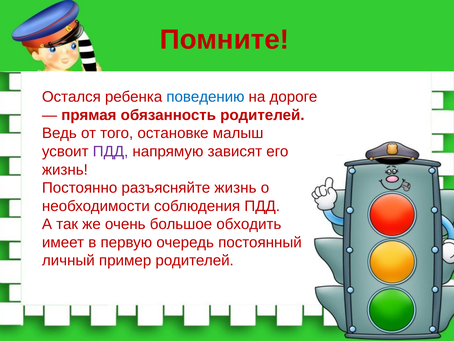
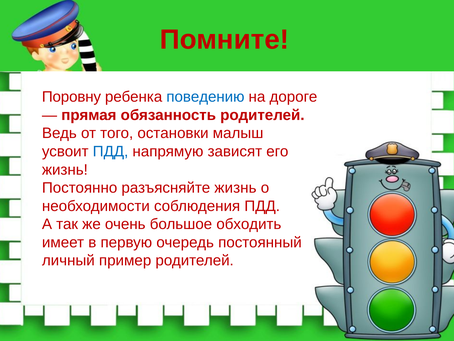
Остался: Остался -> Поровну
остановке: остановке -> остановки
ПДД at (111, 151) colour: purple -> blue
